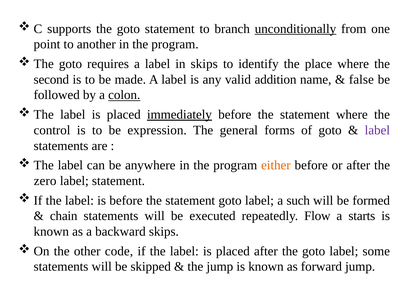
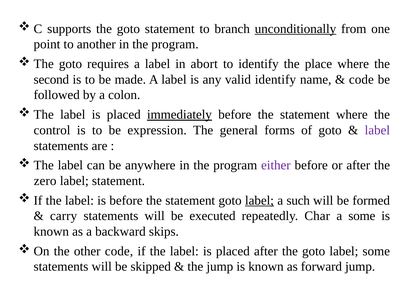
in skips: skips -> abort
valid addition: addition -> identify
false at (361, 79): false -> code
colon underline: present -> none
either colour: orange -> purple
label at (259, 200) underline: none -> present
chain: chain -> carry
Flow: Flow -> Char
a starts: starts -> some
